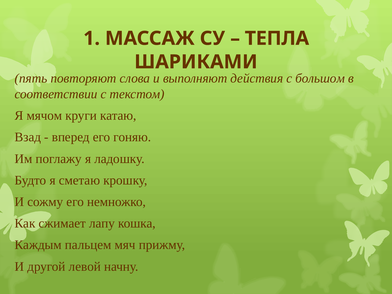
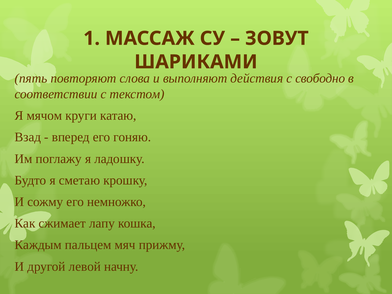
ТЕПЛА: ТЕПЛА -> ЗОВУТ
большом: большом -> свободно
